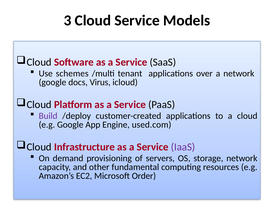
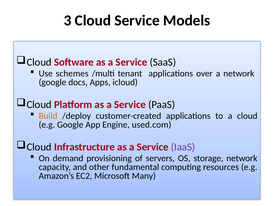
Virus: Virus -> Apps
Build colour: purple -> orange
Order: Order -> Many
